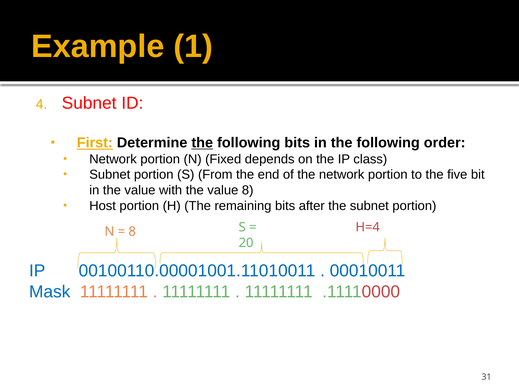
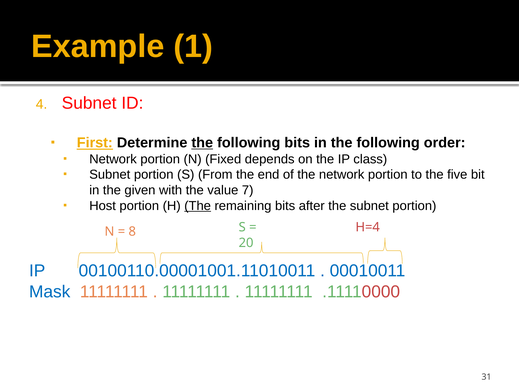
in the value: value -> given
value 8: 8 -> 7
The at (198, 206) underline: none -> present
